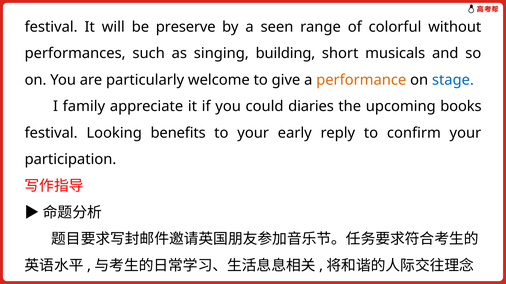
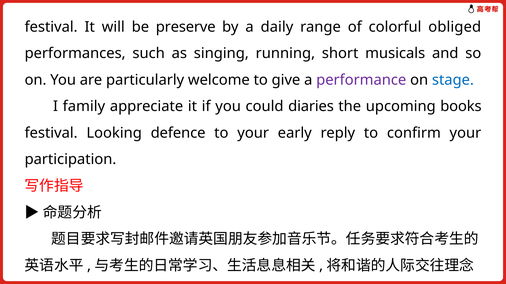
seen: seen -> daily
without: without -> obliged
building: building -> running
performance colour: orange -> purple
benefits: benefits -> defence
